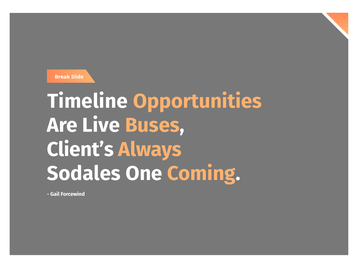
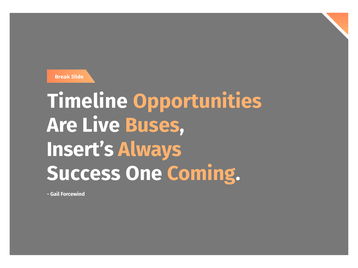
Client’s: Client’s -> Insert’s
Sodales: Sodales -> Success
